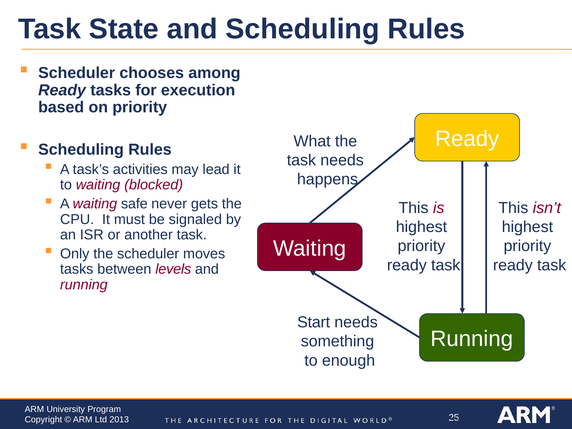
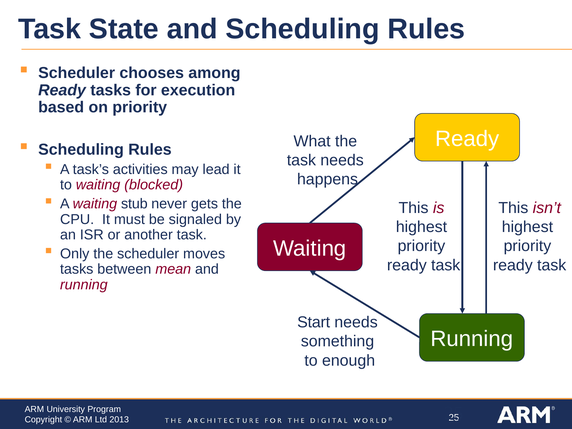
safe: safe -> stub
levels: levels -> mean
